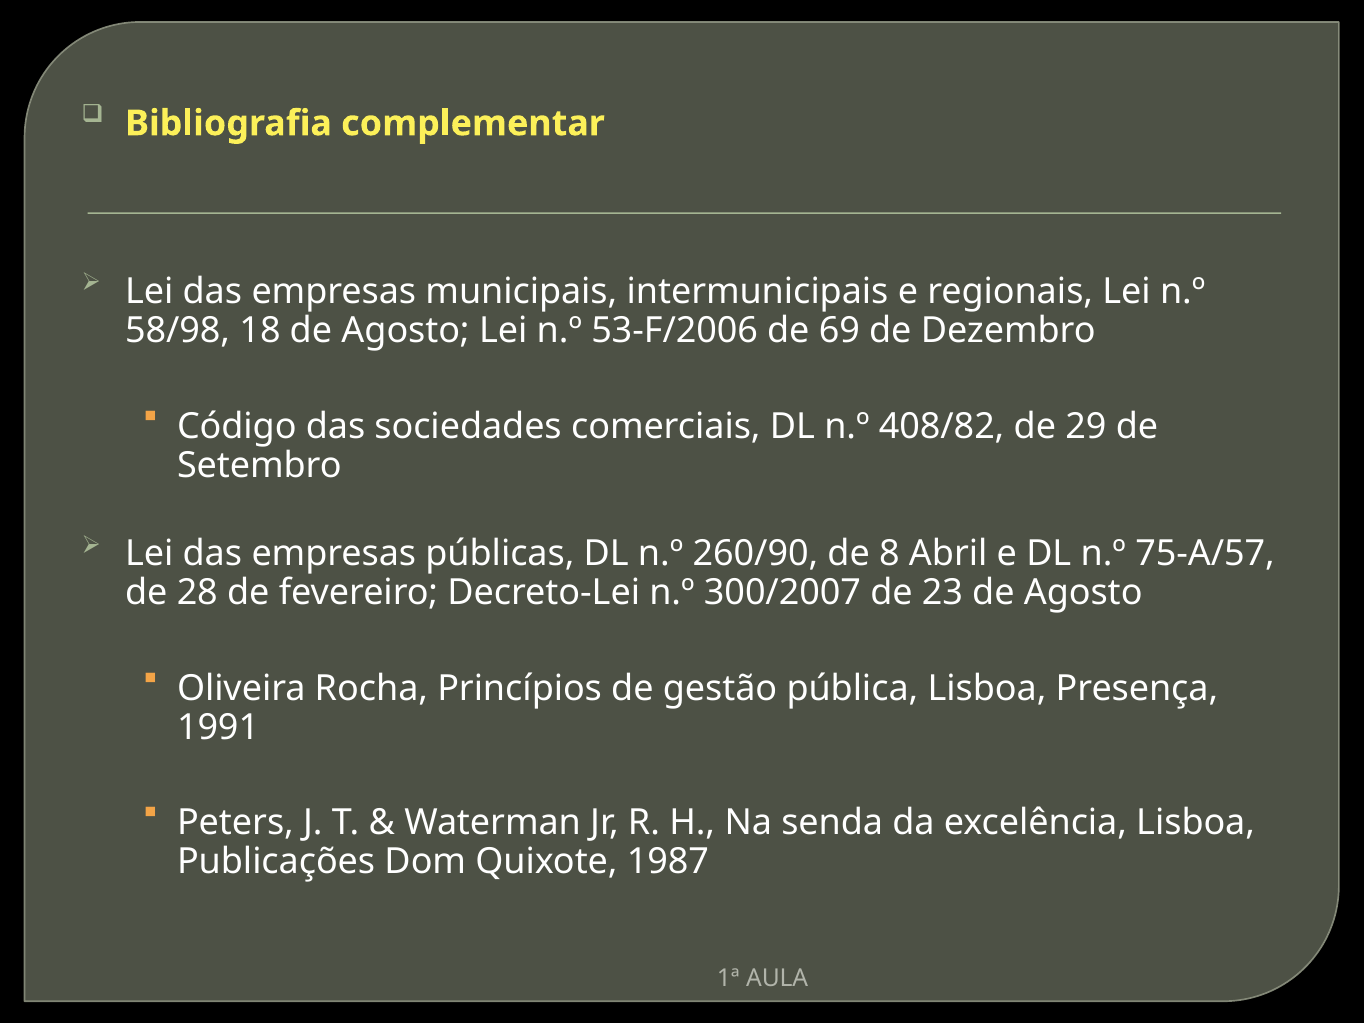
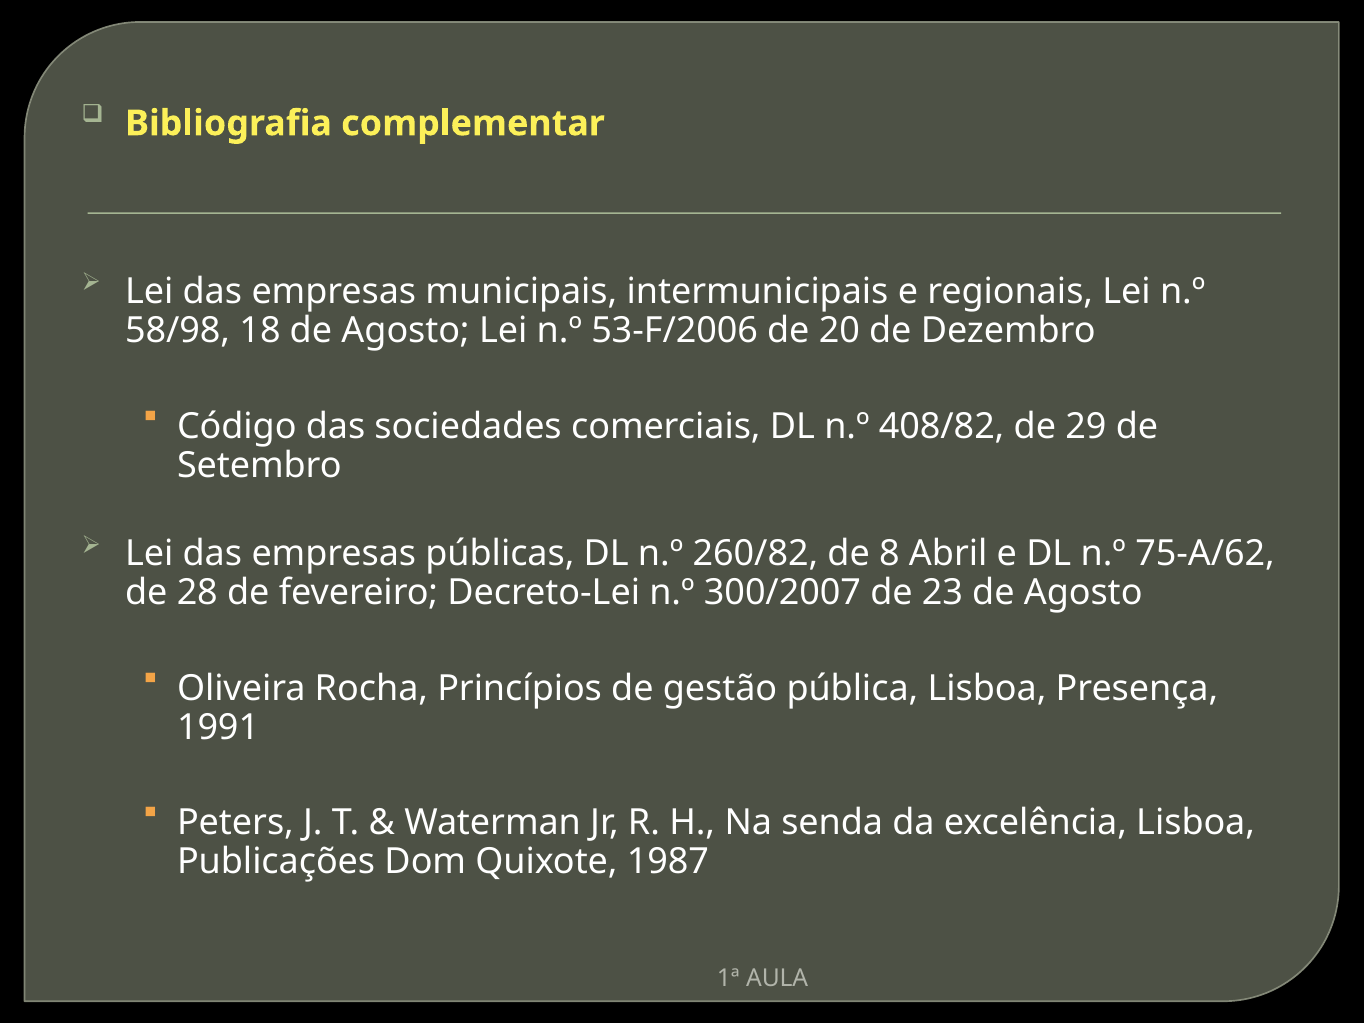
69: 69 -> 20
260/90: 260/90 -> 260/82
75-A/57: 75-A/57 -> 75-A/62
